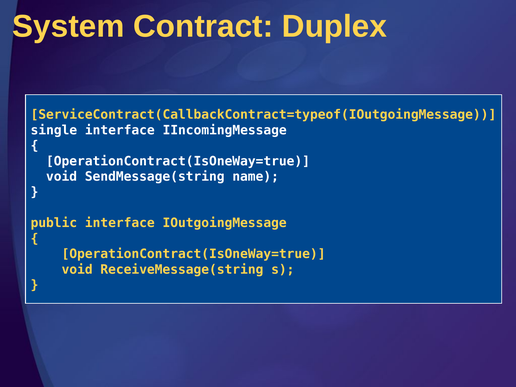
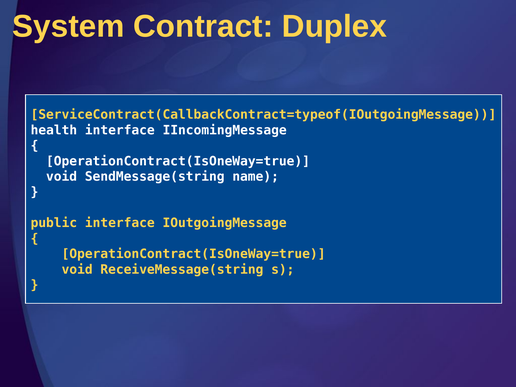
single: single -> health
